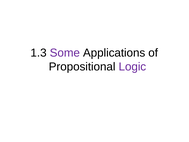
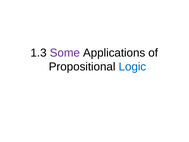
Logic colour: purple -> blue
